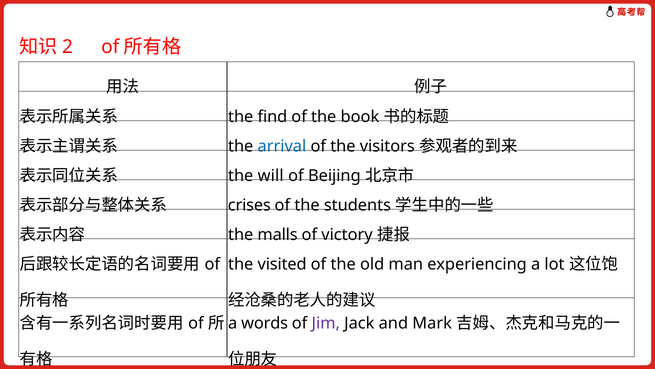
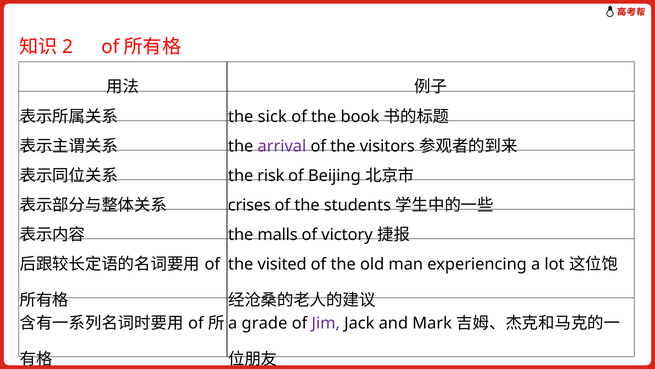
find: find -> sick
arrival colour: blue -> purple
will: will -> risk
words: words -> grade
